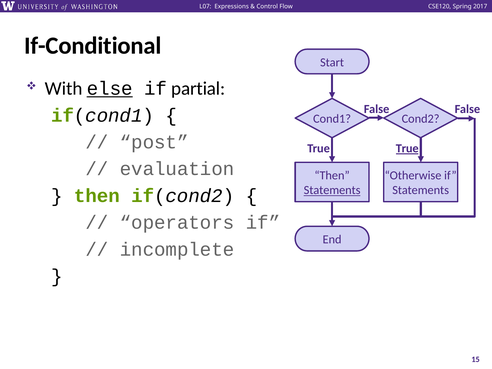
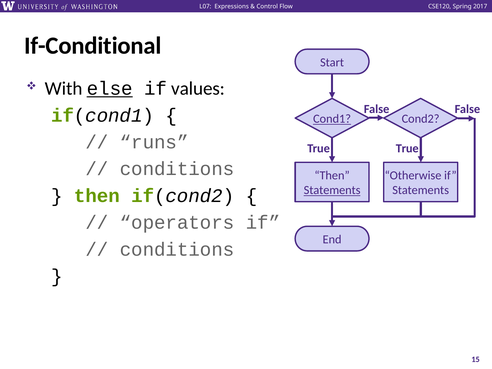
partial: partial -> values
Cond1 underline: none -> present
post: post -> runs
True at (407, 149) underline: present -> none
evaluation at (177, 169): evaluation -> conditions
incomplete at (177, 249): incomplete -> conditions
